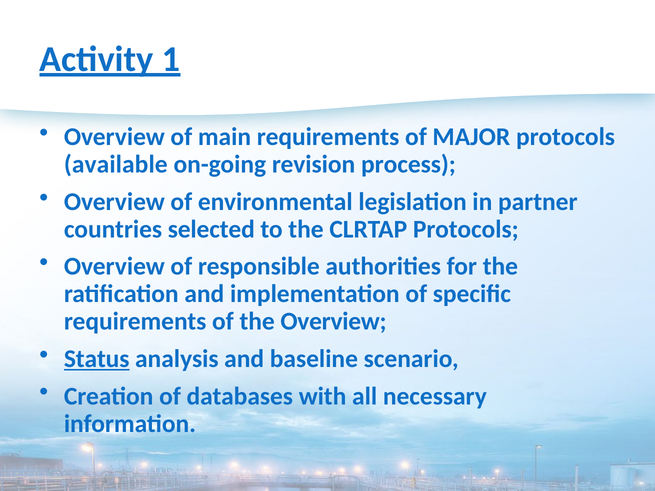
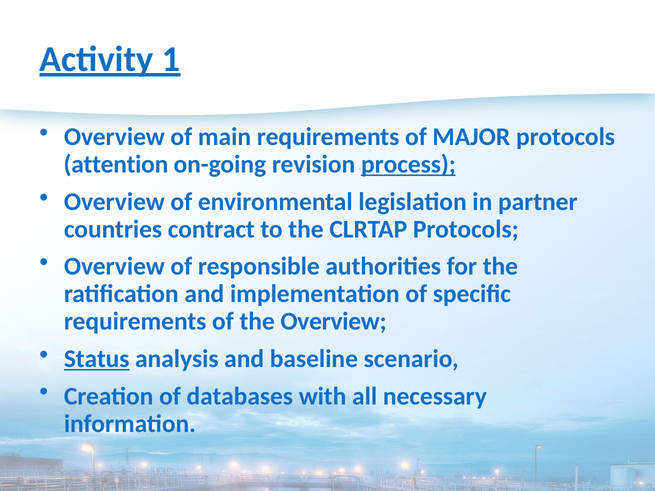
available: available -> attention
process underline: none -> present
selected: selected -> contract
